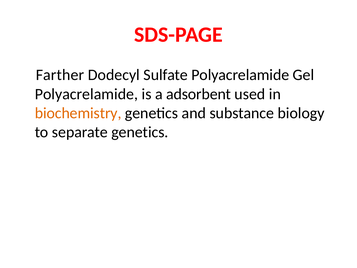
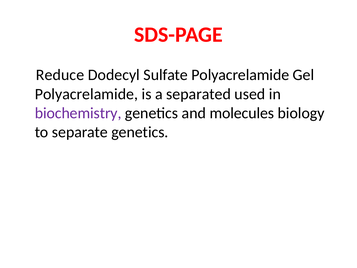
Farther: Farther -> Reduce
adsorbent: adsorbent -> separated
biochemistry colour: orange -> purple
substance: substance -> molecules
